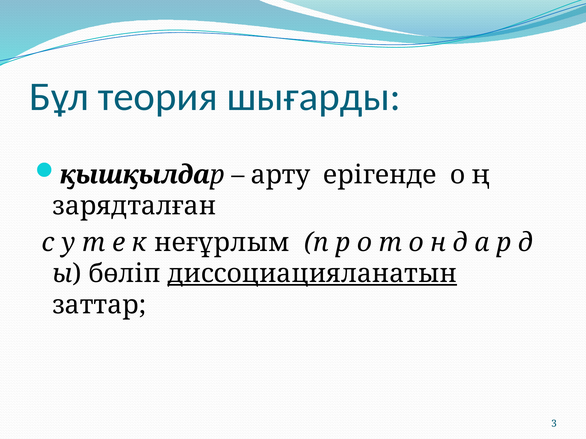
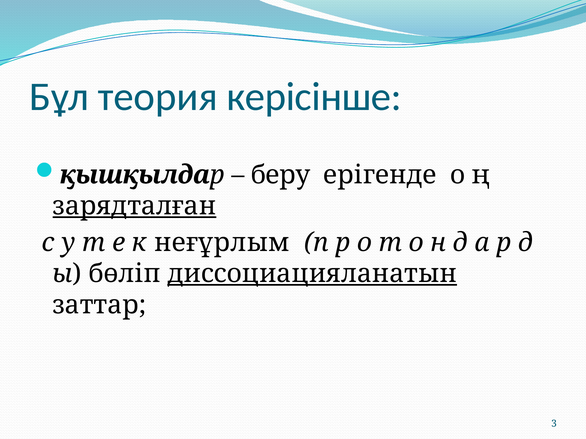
шығарды: шығарды -> керісінше
арту: арту -> беру
зарядталған underline: none -> present
